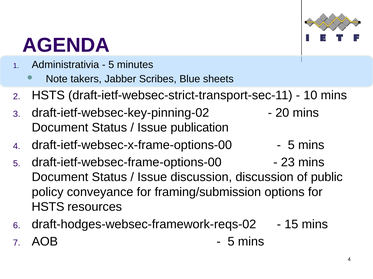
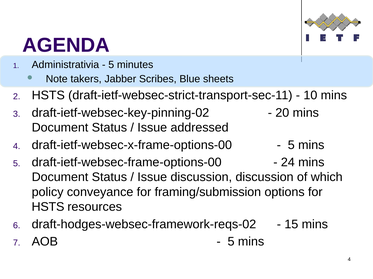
publication: publication -> addressed
23: 23 -> 24
public: public -> which
